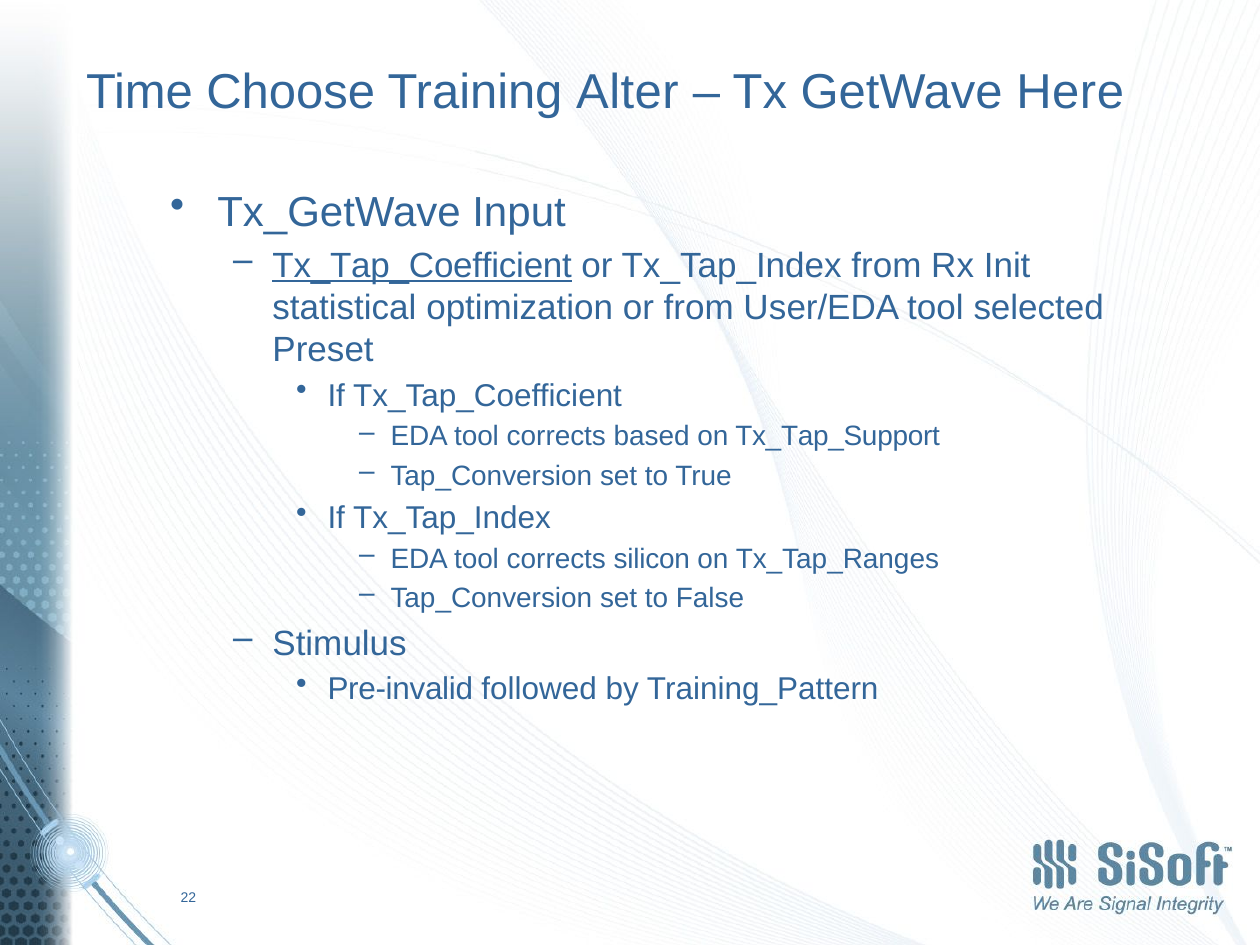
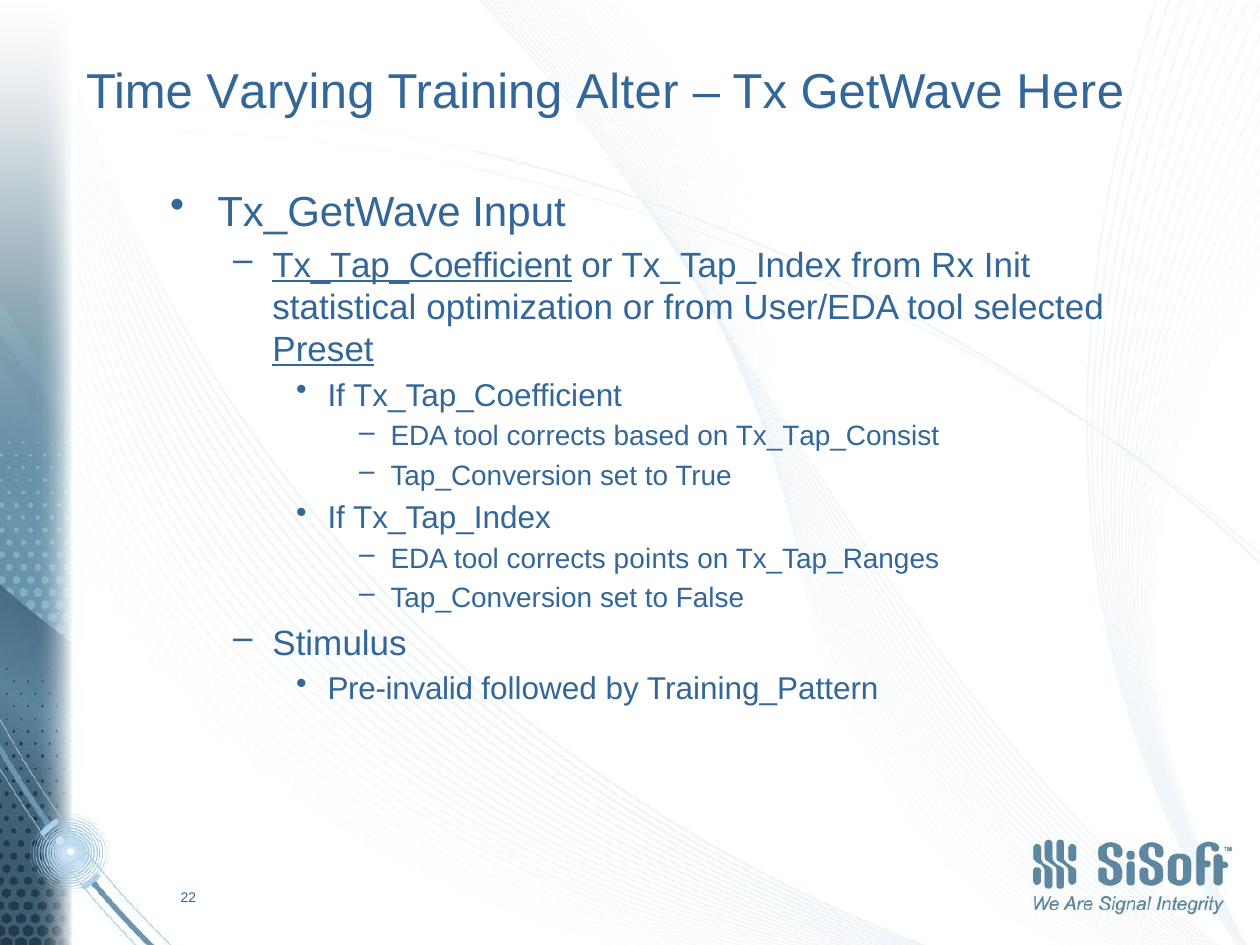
Choose: Choose -> Varying
Preset underline: none -> present
Tx_Tap_Support: Tx_Tap_Support -> Tx_Tap_Consist
silicon: silicon -> points
